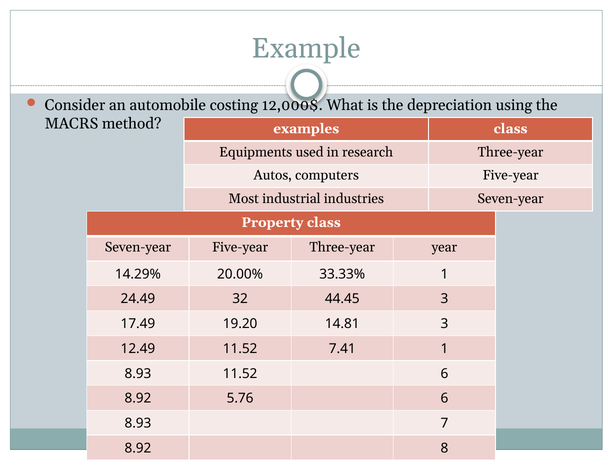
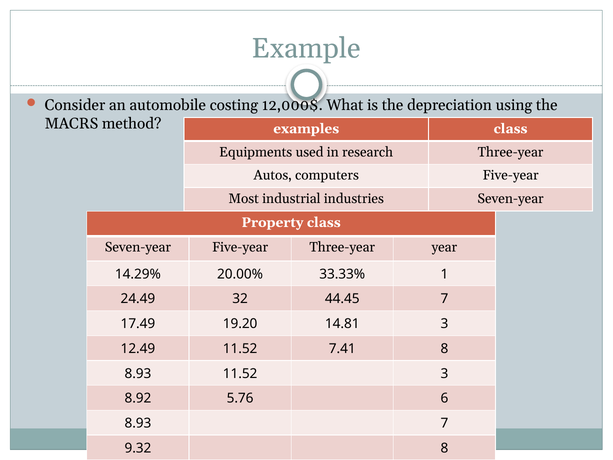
44.45 3: 3 -> 7
7.41 1: 1 -> 8
11.52 6: 6 -> 3
8.92 at (138, 448): 8.92 -> 9.32
